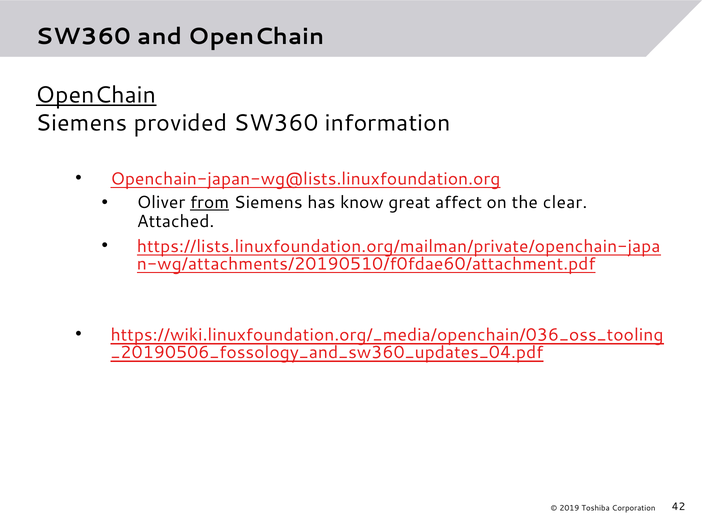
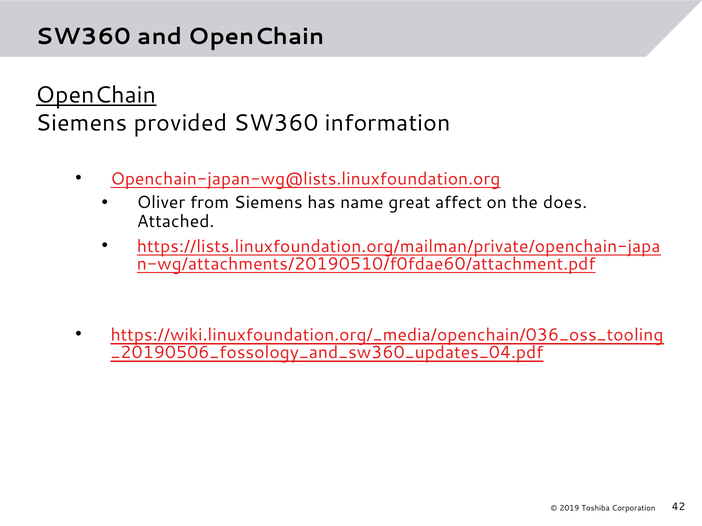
from underline: present -> none
know: know -> name
clear: clear -> does
